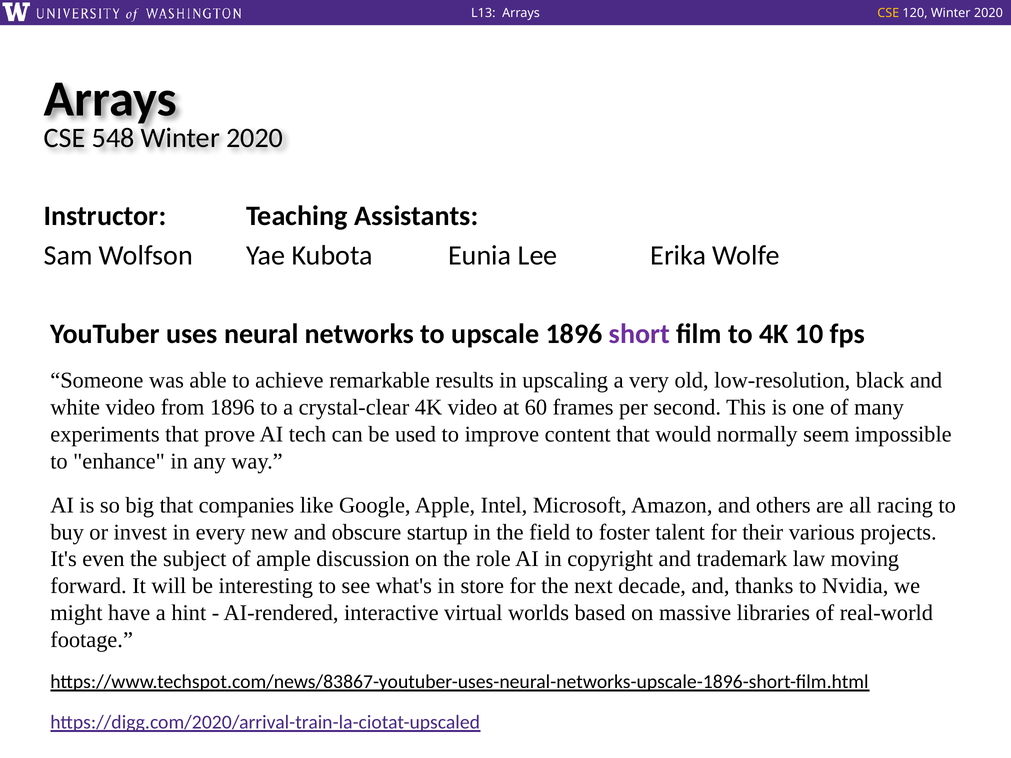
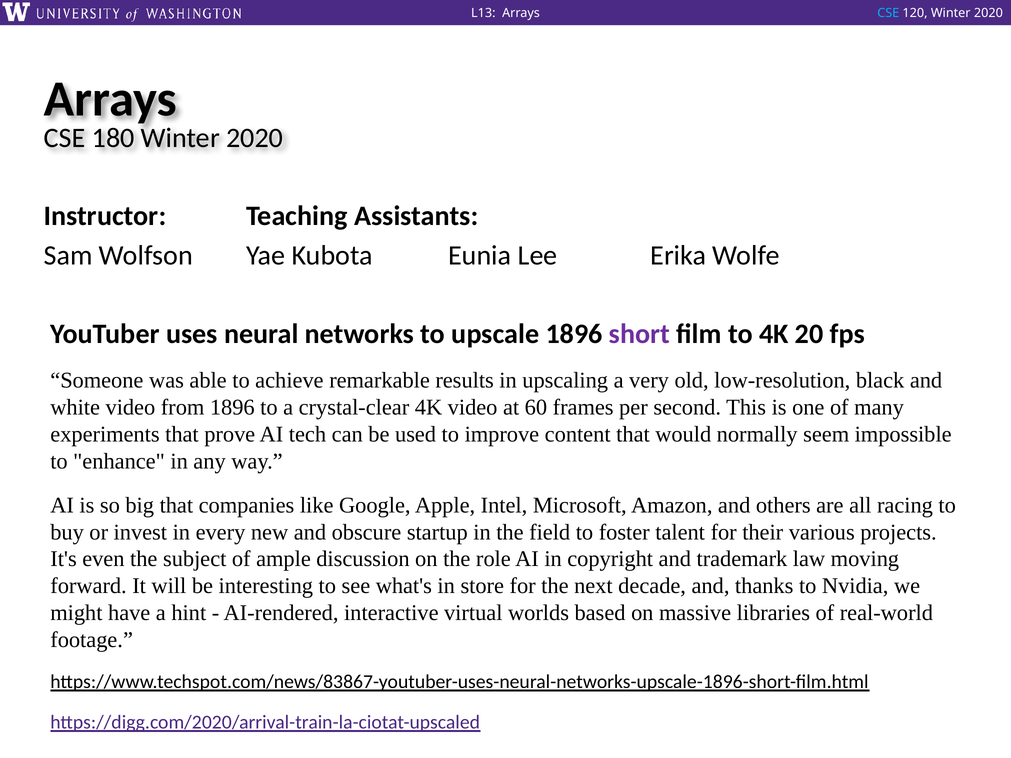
CSE at (888, 13) colour: yellow -> light blue
548: 548 -> 180
10: 10 -> 20
